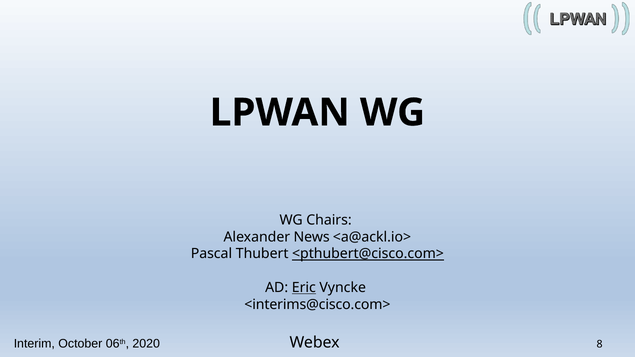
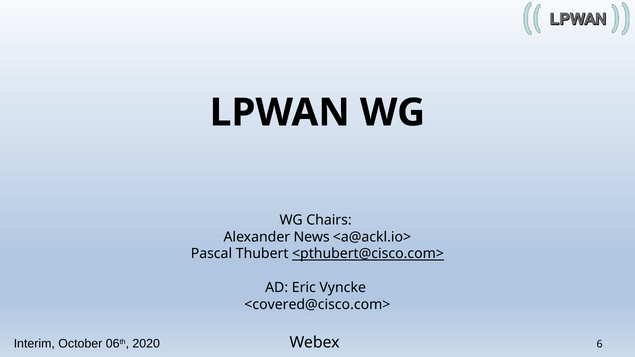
Eric underline: present -> none
<interims@cisco.com>: <interims@cisco.com> -> <covered@cisco.com>
8: 8 -> 6
